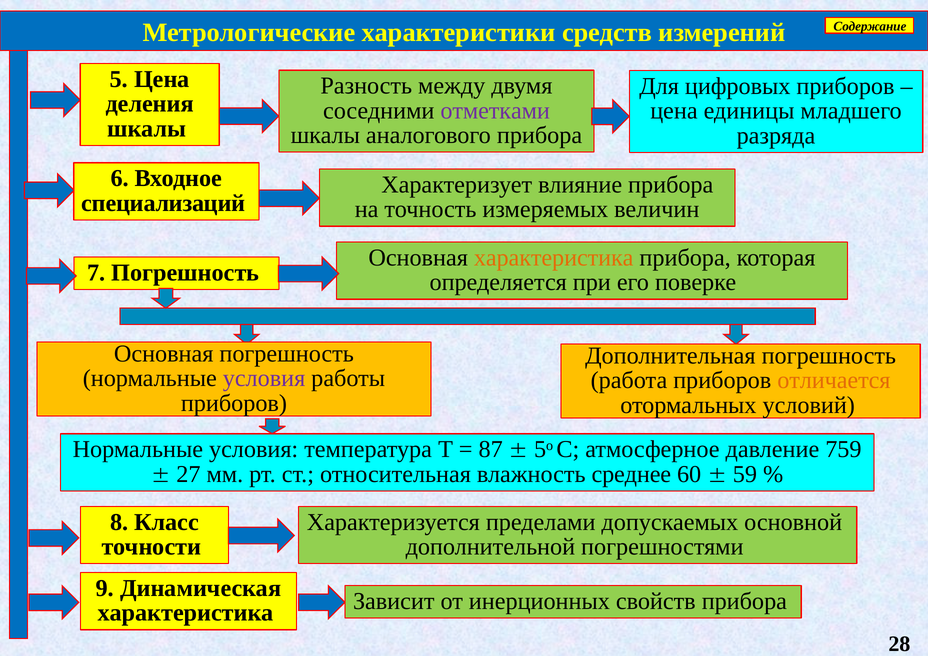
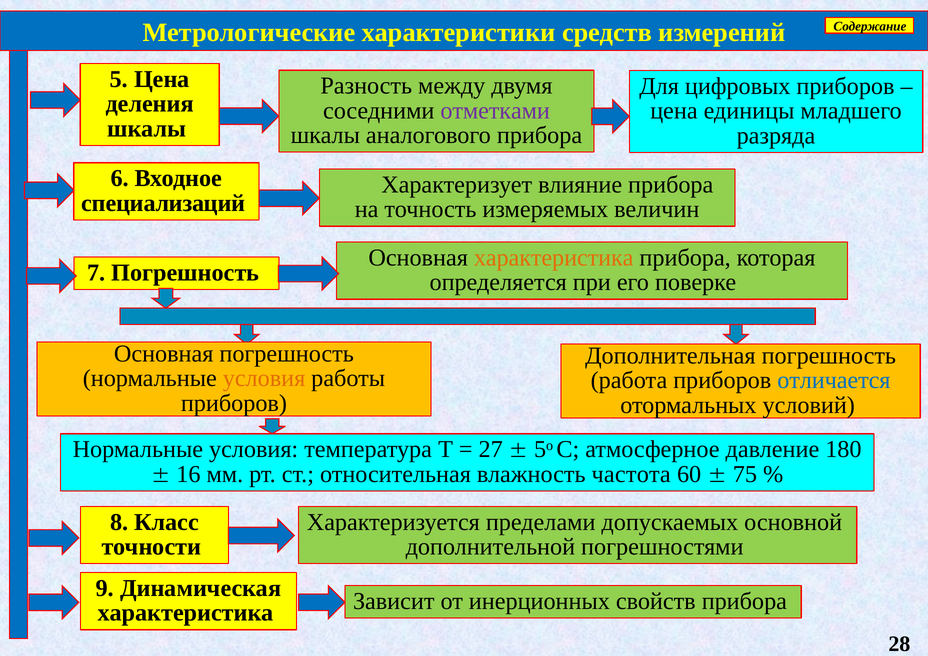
условия at (264, 379) colour: purple -> orange
отличается colour: orange -> blue
87: 87 -> 27
759: 759 -> 180
27: 27 -> 16
среднее: среднее -> частота
59: 59 -> 75
